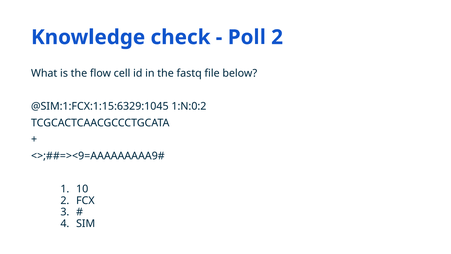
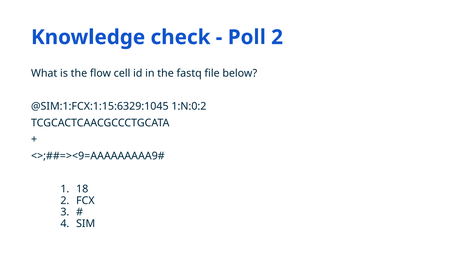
10: 10 -> 18
